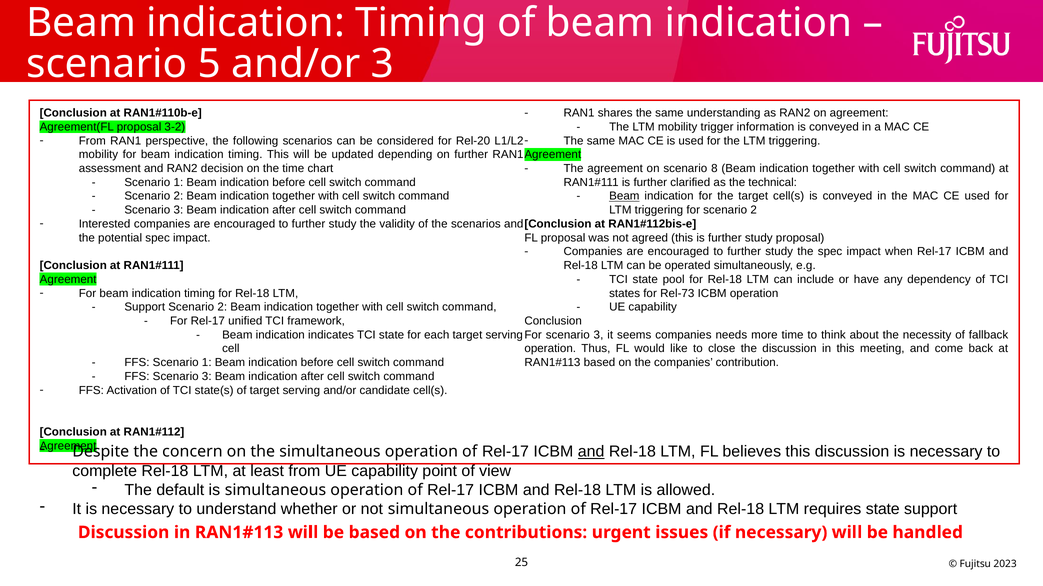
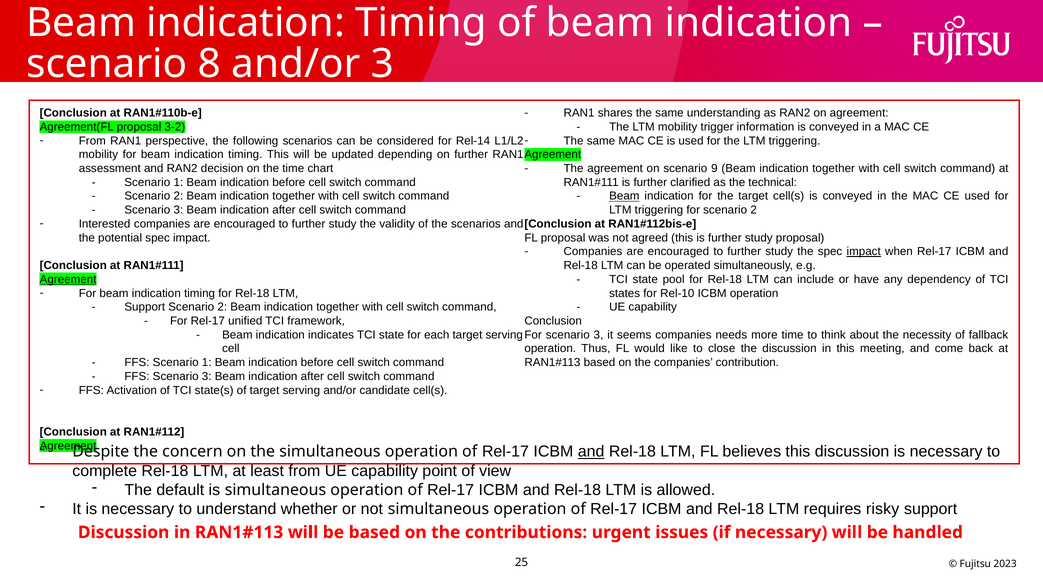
5: 5 -> 8
Rel-20: Rel-20 -> Rel-14
8: 8 -> 9
impact at (864, 252) underline: none -> present
Agreement at (68, 280) underline: none -> present
Rel-73: Rel-73 -> Rel-10
requires state: state -> risky
